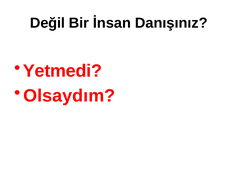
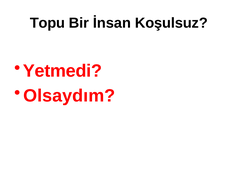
Değil: Değil -> Topu
Danışınız: Danışınız -> Koşulsuz
